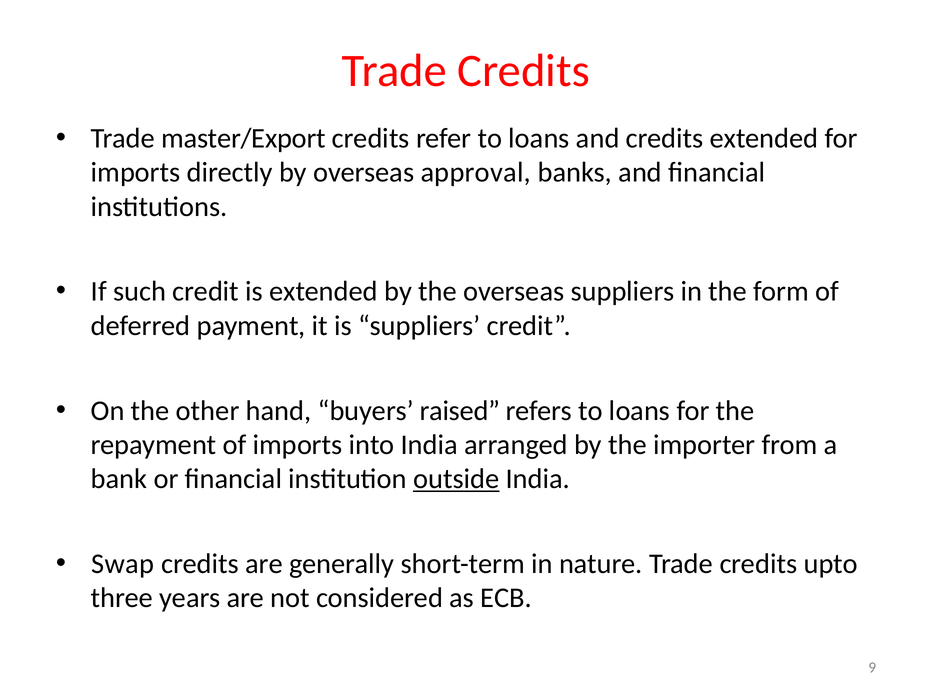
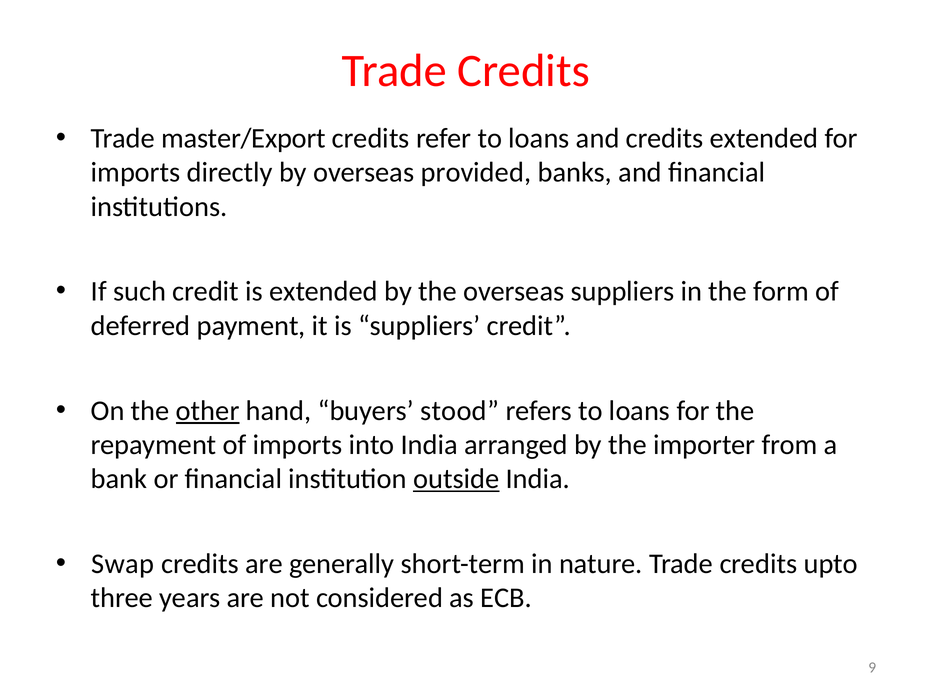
approval: approval -> provided
other underline: none -> present
raised: raised -> stood
